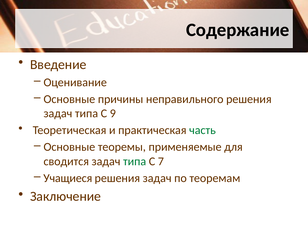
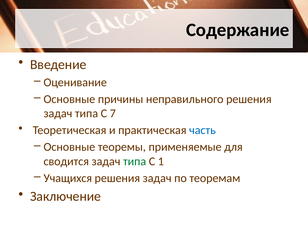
9: 9 -> 7
часть colour: green -> blue
7: 7 -> 1
Учащиеся: Учащиеся -> Учащихся
